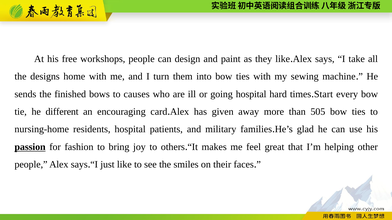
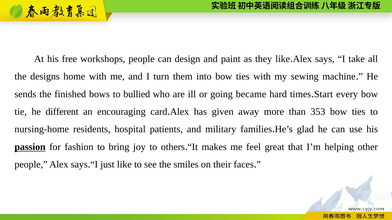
causes: causes -> bullied
going hospital: hospital -> became
505: 505 -> 353
